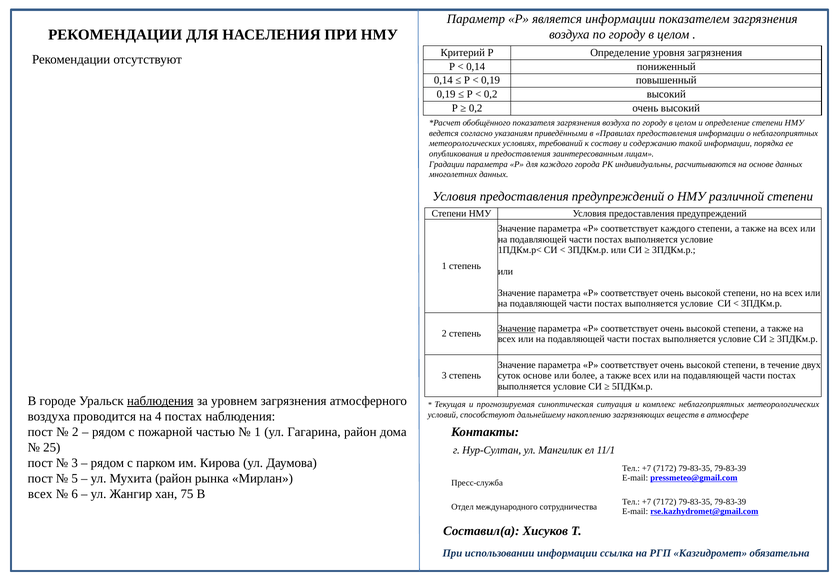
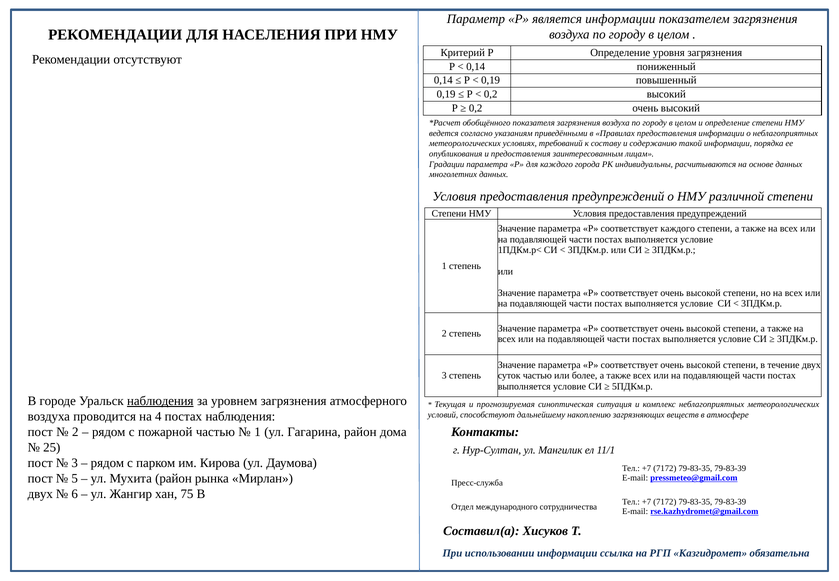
Значение at (517, 328) underline: present -> none
суток основе: основе -> частью
всех at (40, 494): всех -> двух
